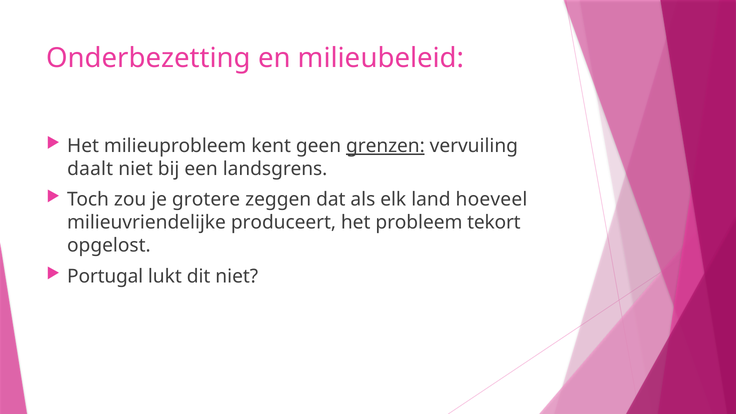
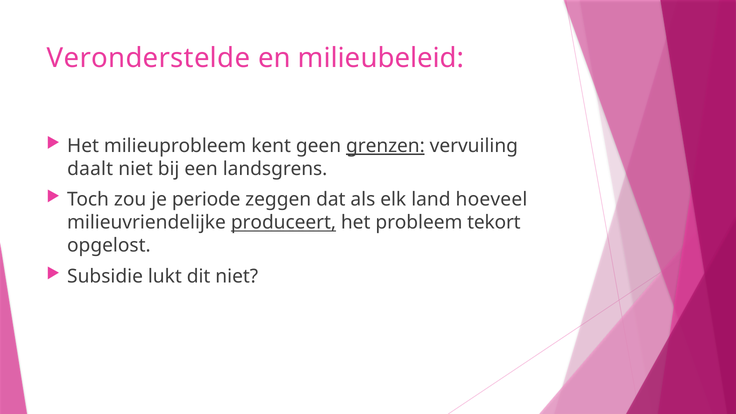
Onderbezetting: Onderbezetting -> Veronderstelde
grotere: grotere -> periode
produceert underline: none -> present
Portugal: Portugal -> Subsidie
